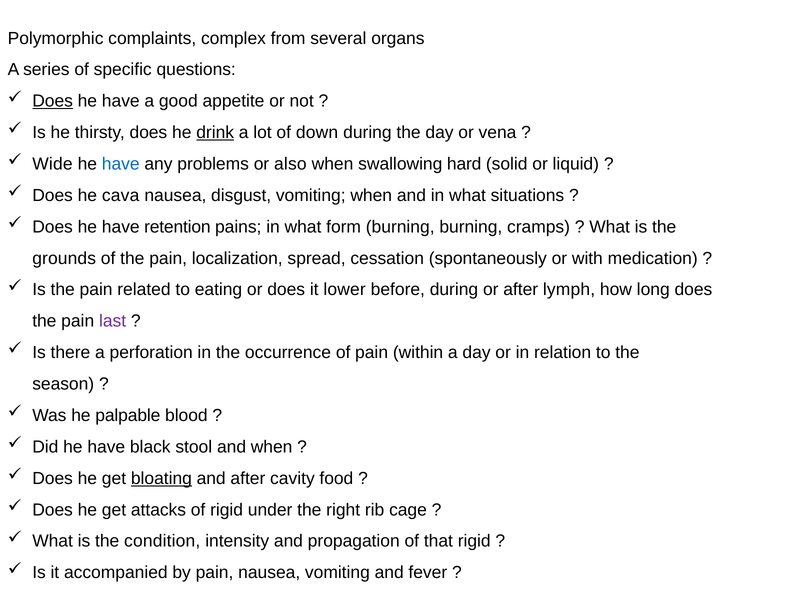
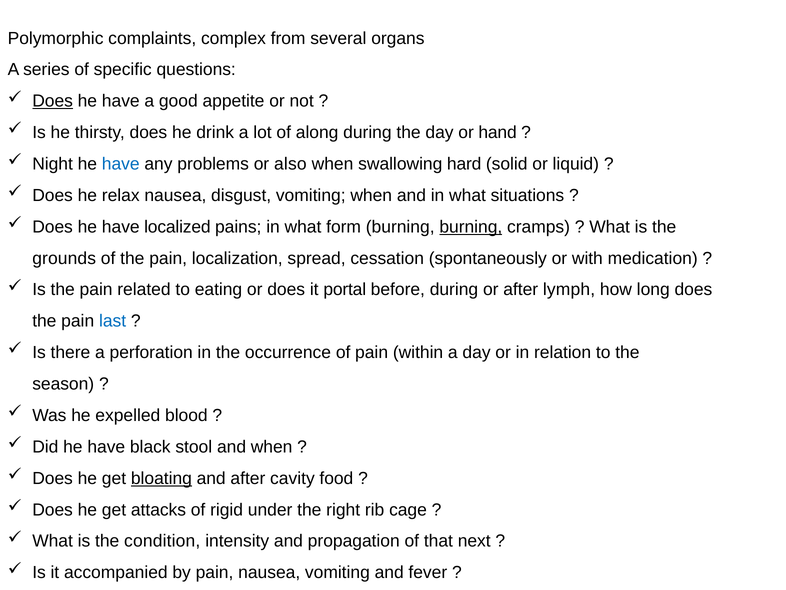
drink underline: present -> none
down: down -> along
vena: vena -> hand
Wide: Wide -> Night
cava: cava -> relax
retention: retention -> localized
burning at (471, 227) underline: none -> present
lower: lower -> portal
last colour: purple -> blue
palpable: palpable -> expelled
that rigid: rigid -> next
